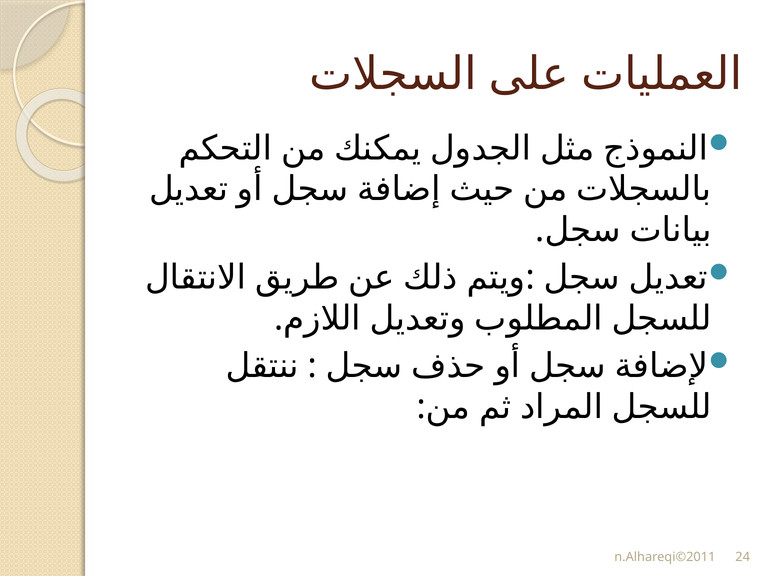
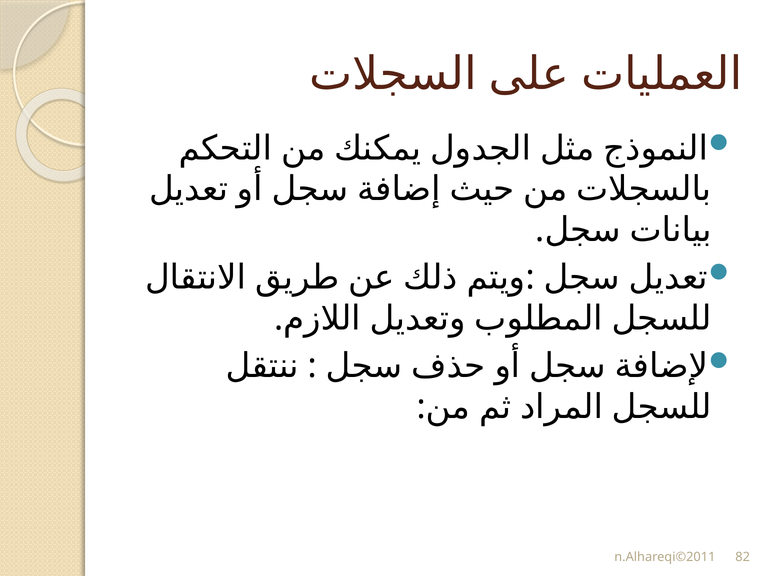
24: 24 -> 82
